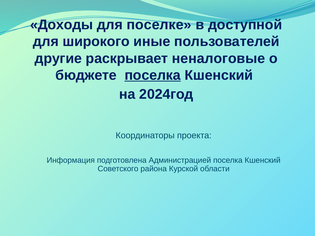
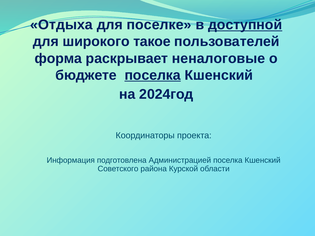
Доходы: Доходы -> Отдыха
доступной underline: none -> present
иные: иные -> такое
другие: другие -> форма
